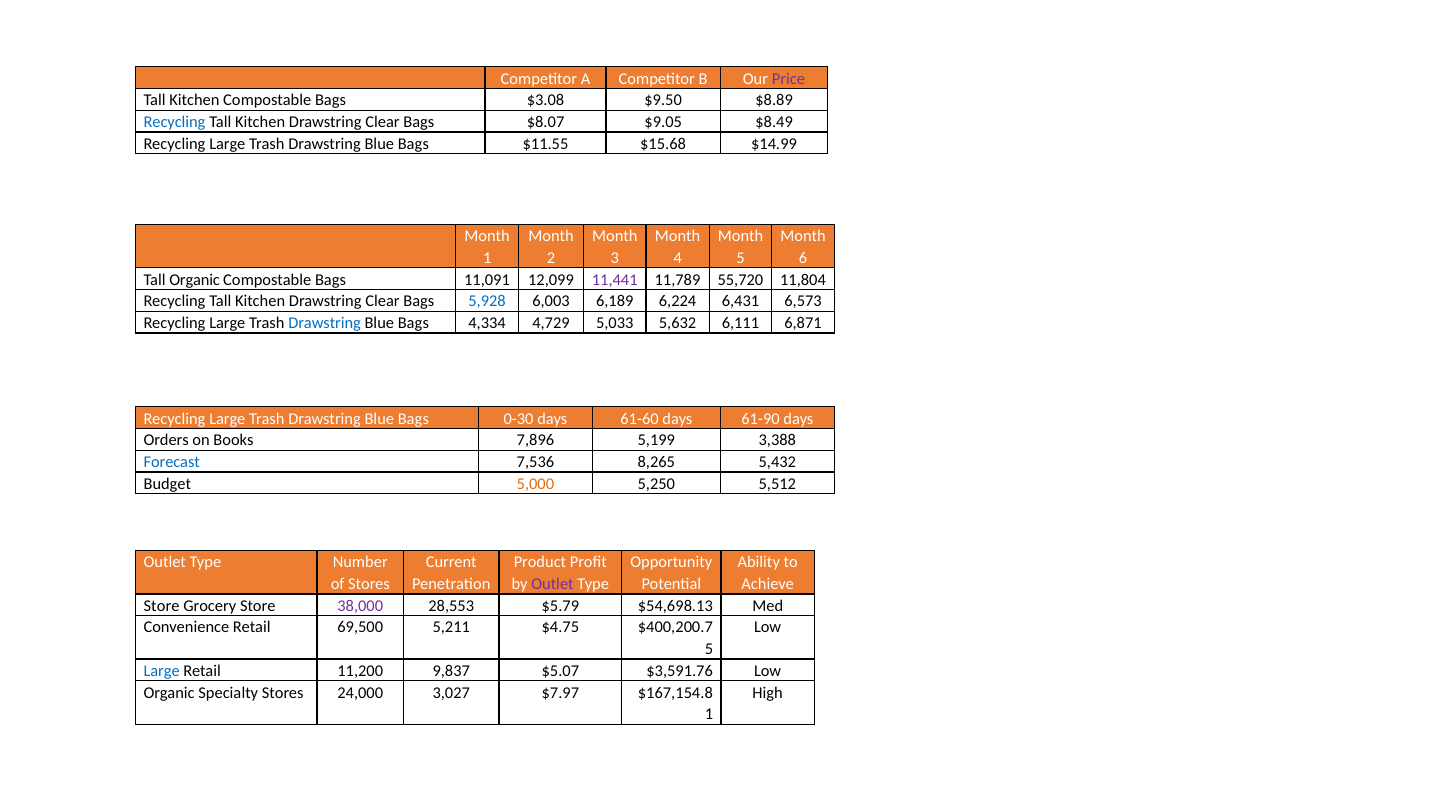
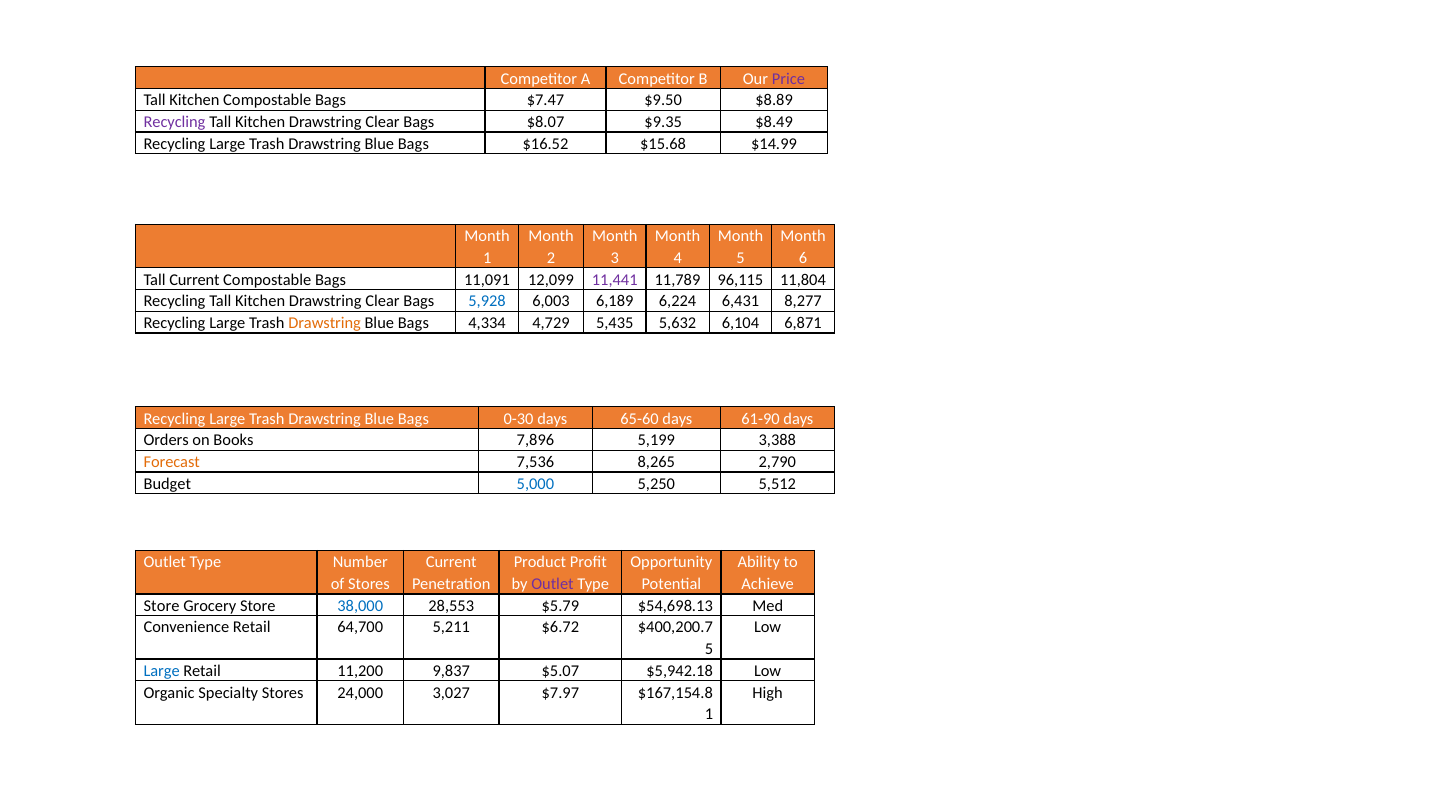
$3.08: $3.08 -> $7.47
Recycling at (174, 122) colour: blue -> purple
$9.05: $9.05 -> $9.35
$11.55: $11.55 -> $16.52
Tall Organic: Organic -> Current
55,720: 55,720 -> 96,115
6,573: 6,573 -> 8,277
Drawstring at (325, 323) colour: blue -> orange
5,033: 5,033 -> 5,435
6,111: 6,111 -> 6,104
61-60: 61-60 -> 65-60
Forecast colour: blue -> orange
5,432: 5,432 -> 2,790
5,000 colour: orange -> blue
38,000 colour: purple -> blue
69,500: 69,500 -> 64,700
$4.75: $4.75 -> $6.72
$3,591.76: $3,591.76 -> $5,942.18
